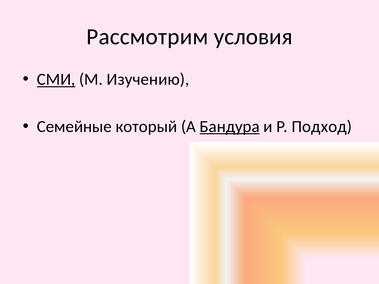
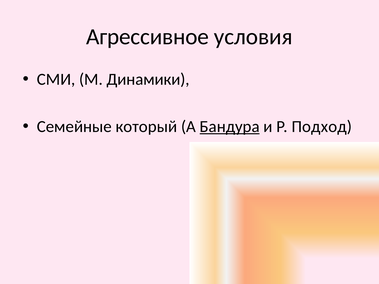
Рассмотрим: Рассмотрим -> Агрессивное
СМИ underline: present -> none
Изучению: Изучению -> Динамики
